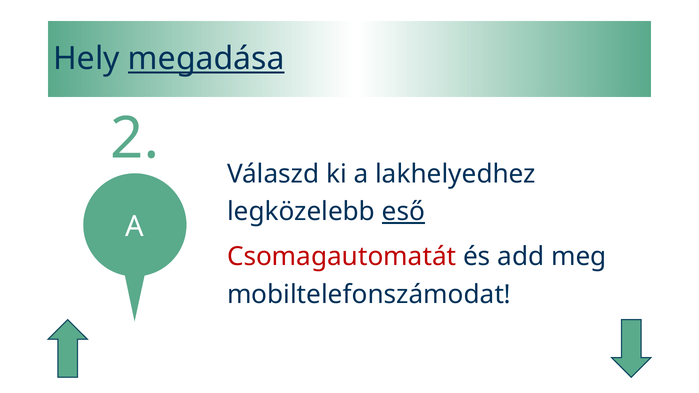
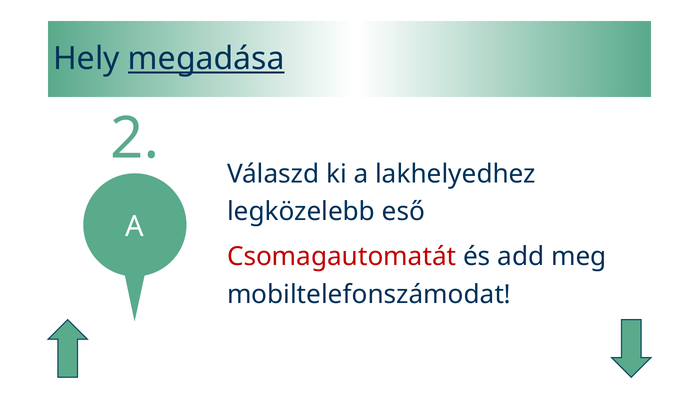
eső underline: present -> none
